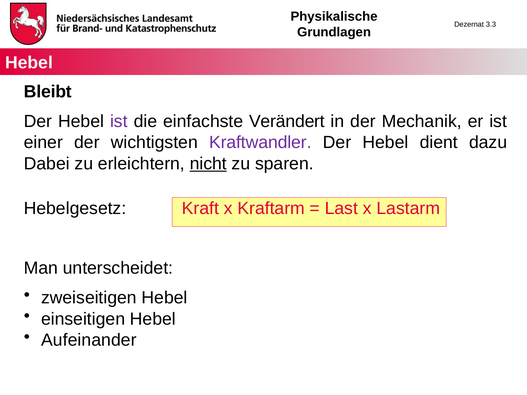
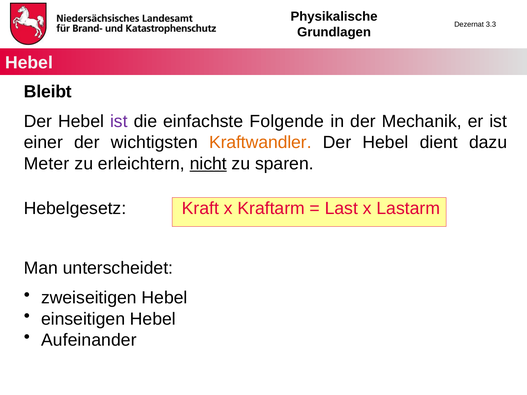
Verändert: Verändert -> Folgende
Kraftwandler colour: purple -> orange
Dabei: Dabei -> Meter
